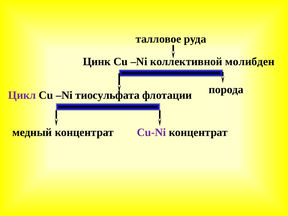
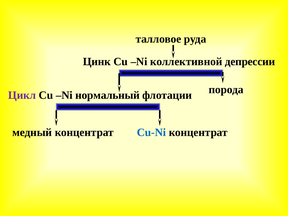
молибден: молибден -> депрессии
тиосульфата: тиосульфата -> нормальный
Cu-Ni colour: purple -> blue
